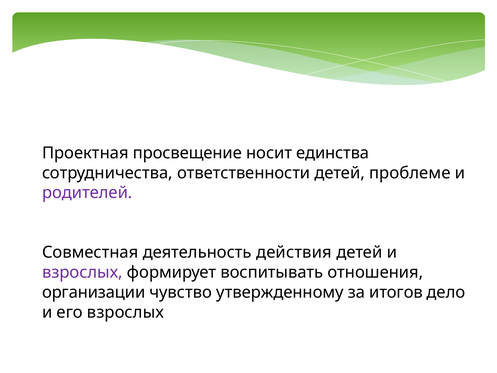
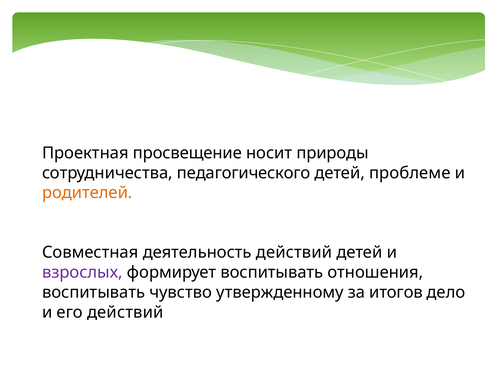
единства: единства -> природы
ответственности: ответственности -> педагогического
родителей colour: purple -> orange
деятельность действия: действия -> действий
организации at (94, 292): организации -> воспитывать
его взрослых: взрослых -> действий
